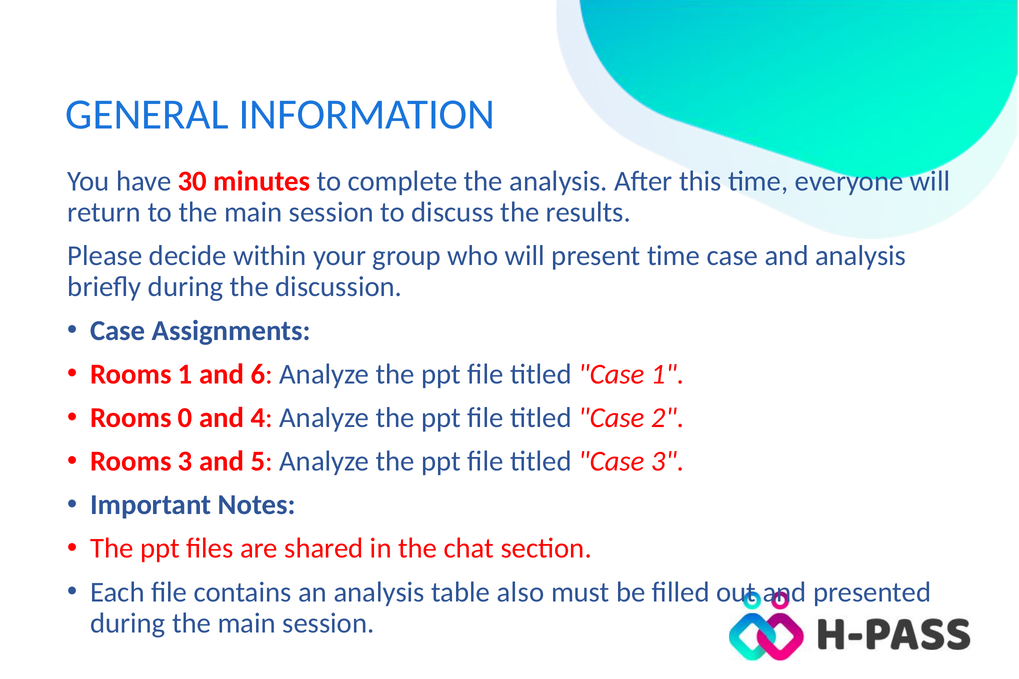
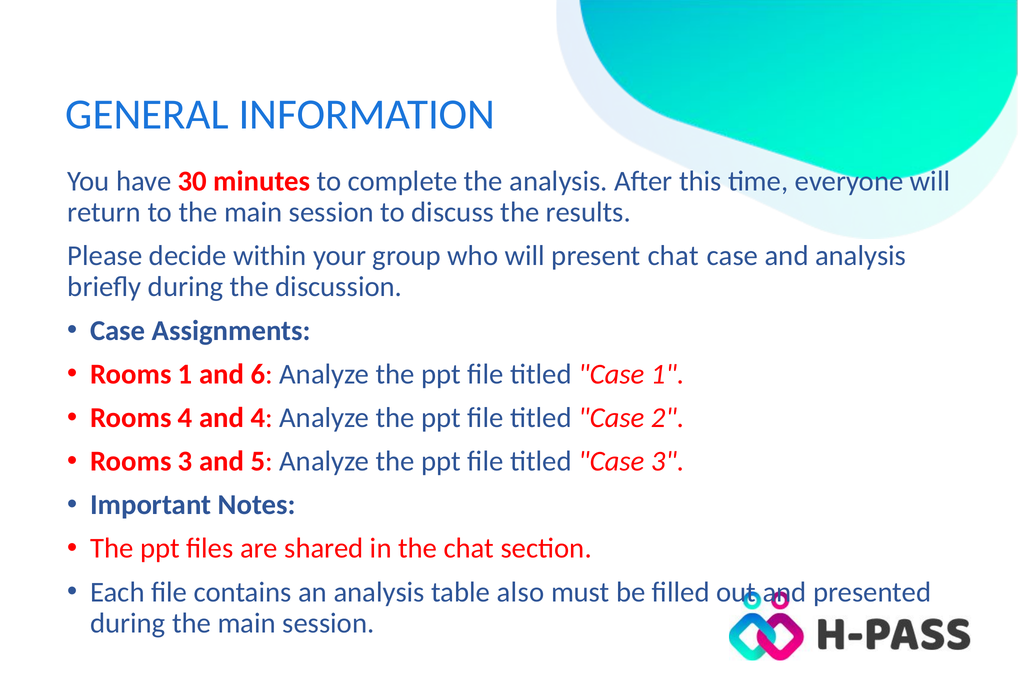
present time: time -> chat
Rooms 0: 0 -> 4
